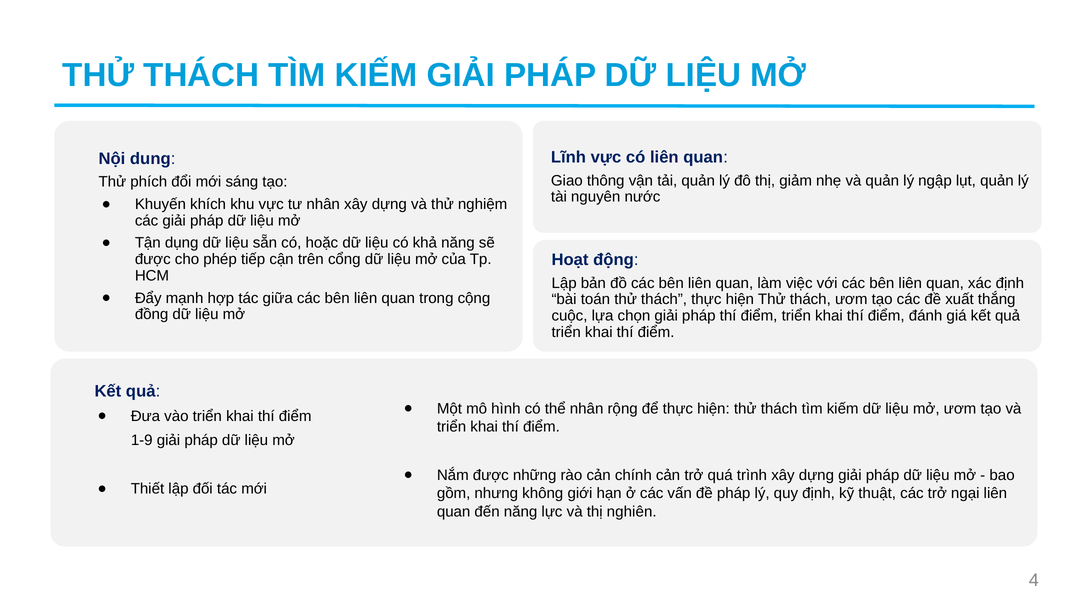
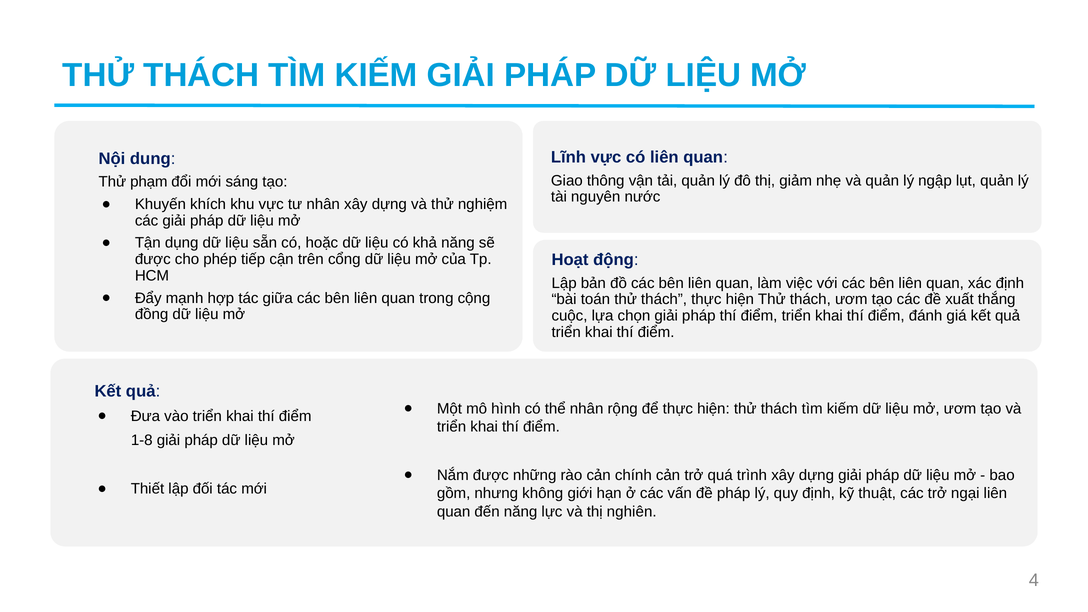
phích: phích -> phạm
1-9: 1-9 -> 1-8
